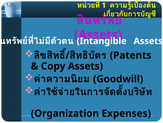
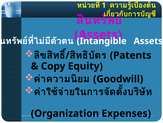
Copy Assets: Assets -> Equity
